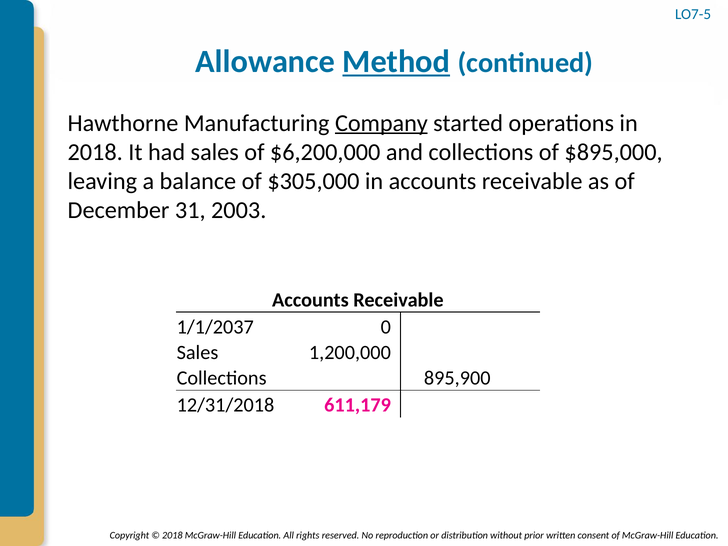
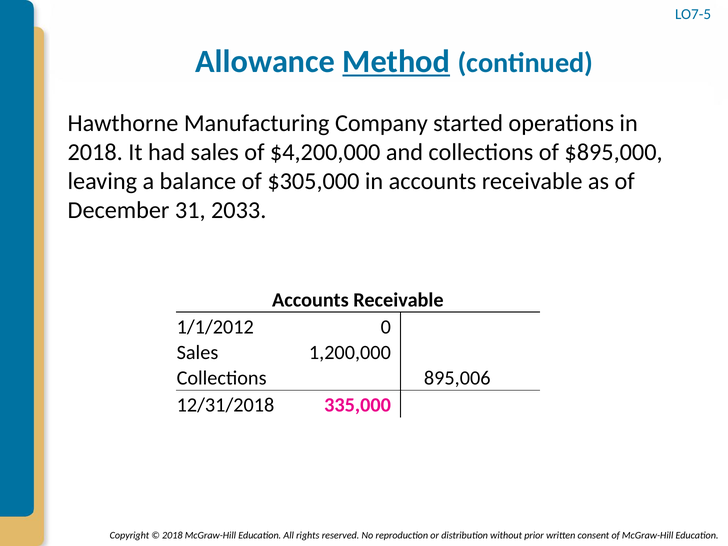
Company underline: present -> none
$6,200,000: $6,200,000 -> $4,200,000
2003: 2003 -> 2033
1/1/2037: 1/1/2037 -> 1/1/2012
895,900: 895,900 -> 895,006
611,179: 611,179 -> 335,000
